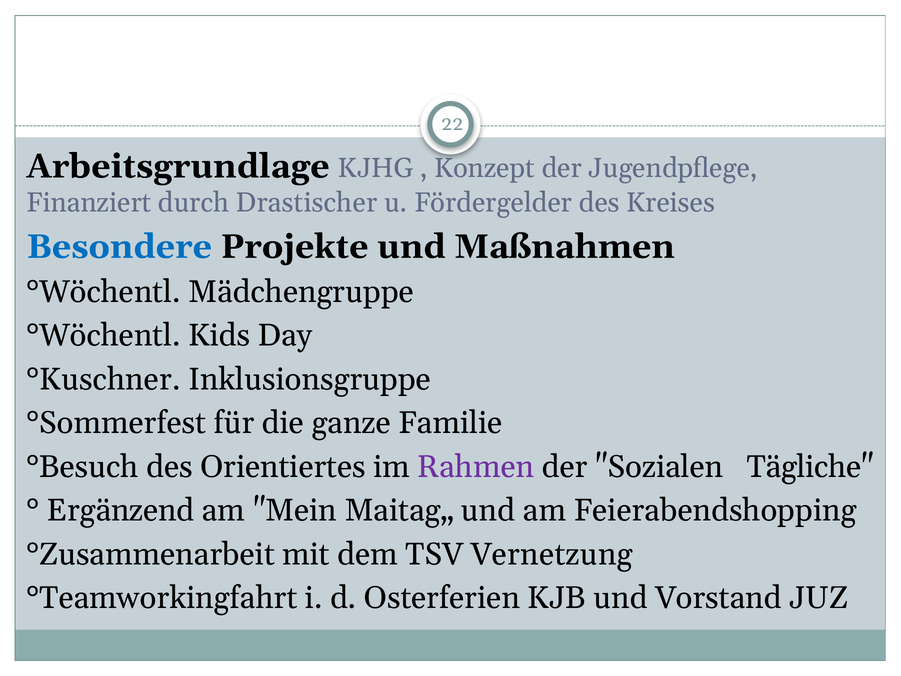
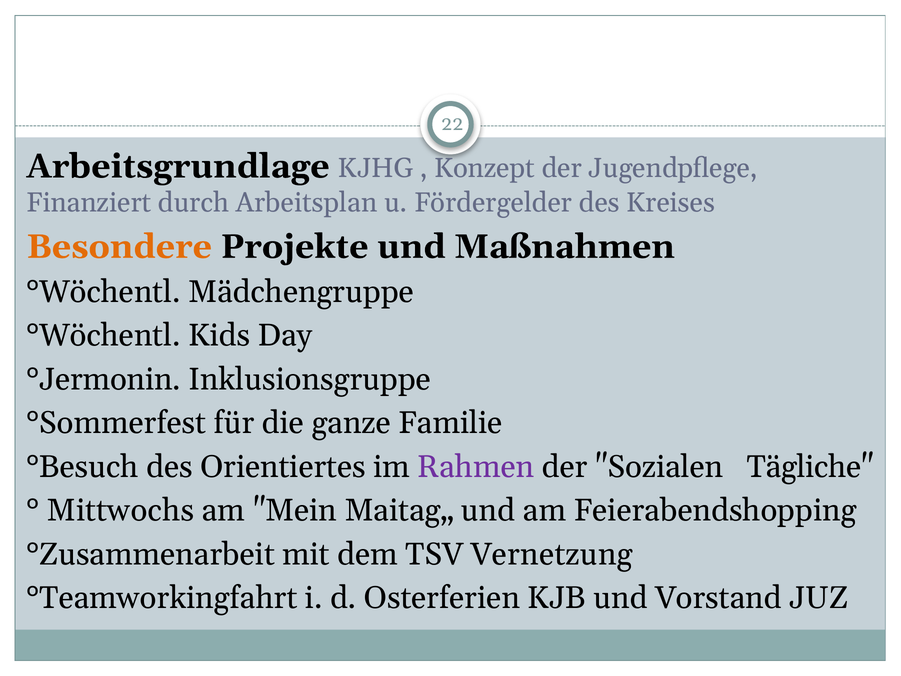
Drastischer: Drastischer -> Arbeitsplan
Besondere colour: blue -> orange
°Kuschner: °Kuschner -> °Jermonin
Ergänzend: Ergänzend -> Mittwochs
